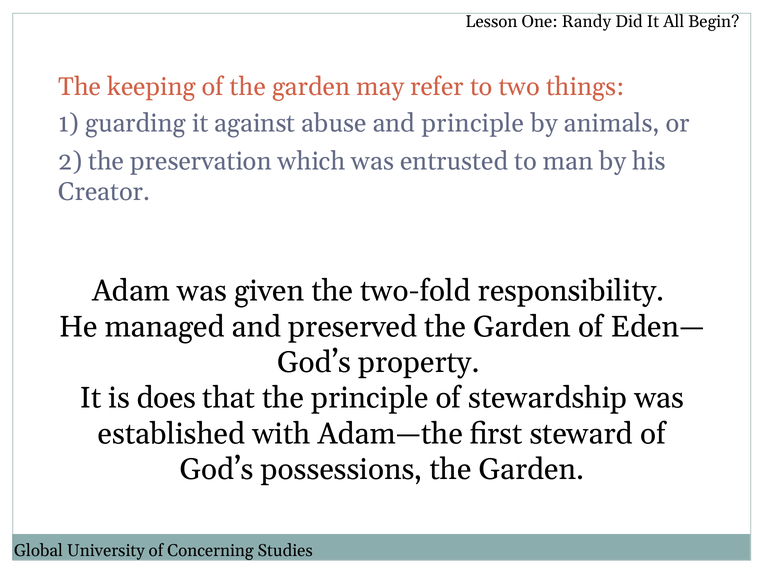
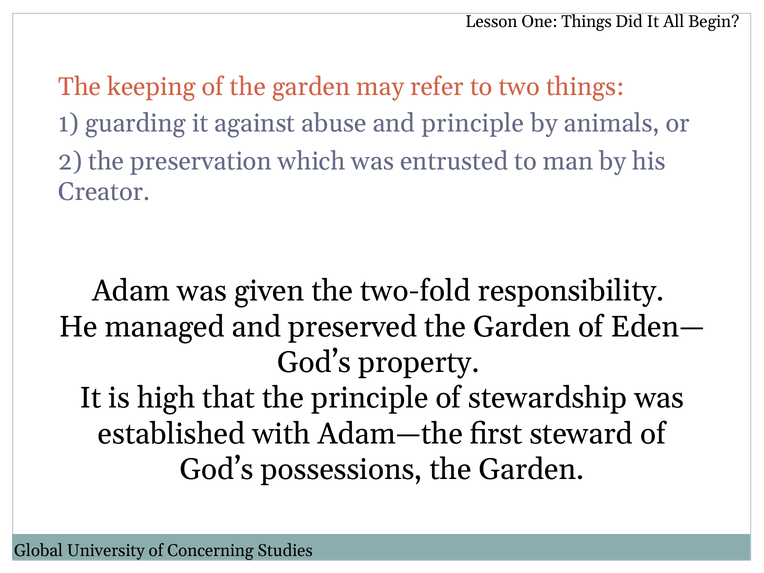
One Randy: Randy -> Things
does: does -> high
